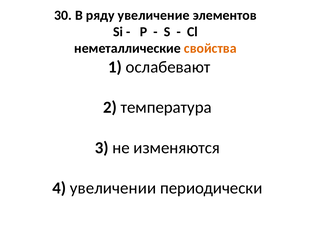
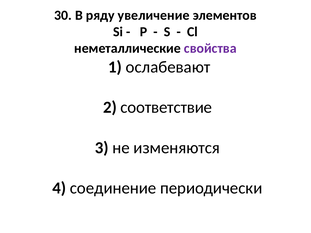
свойства colour: orange -> purple
температура: температура -> соответствие
увеличении: увеличении -> соединение
